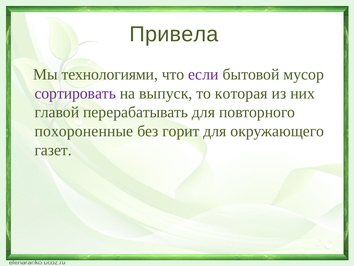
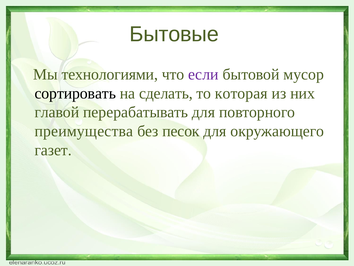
Привела: Привела -> Бытовые
сортировать colour: purple -> black
выпуск: выпуск -> сделать
похороненные: похороненные -> преимущества
горит: горит -> песок
